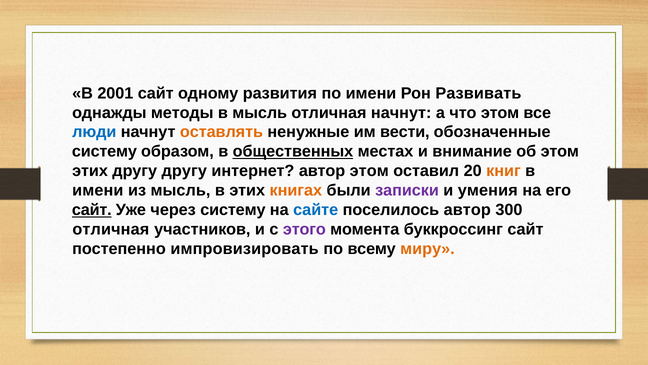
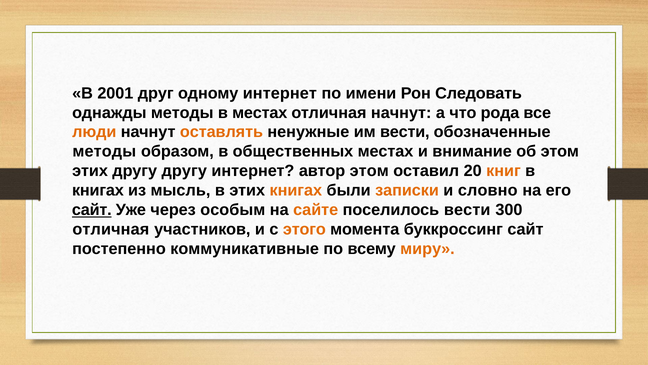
2001 сайт: сайт -> друг
одному развития: развития -> интернет
Развивать: Развивать -> Следовать
в мысль: мысль -> местах
что этом: этом -> рода
люди colour: blue -> orange
систему at (104, 151): систему -> методы
общественных underline: present -> none
имени at (98, 190): имени -> книгах
записки colour: purple -> orange
умения: умения -> словно
через систему: систему -> особым
сайте colour: blue -> orange
поселилось автор: автор -> вести
этого colour: purple -> orange
импровизировать: импровизировать -> коммуникативные
